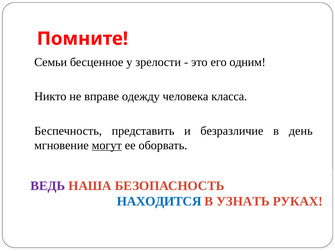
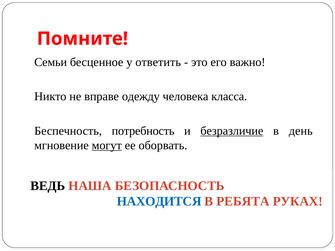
зрелости: зрелости -> ответить
одним: одним -> важно
представить: представить -> потребность
безразличие underline: none -> present
ВЕДЬ colour: purple -> black
УЗНАТЬ: УЗНАТЬ -> РЕБЯТА
